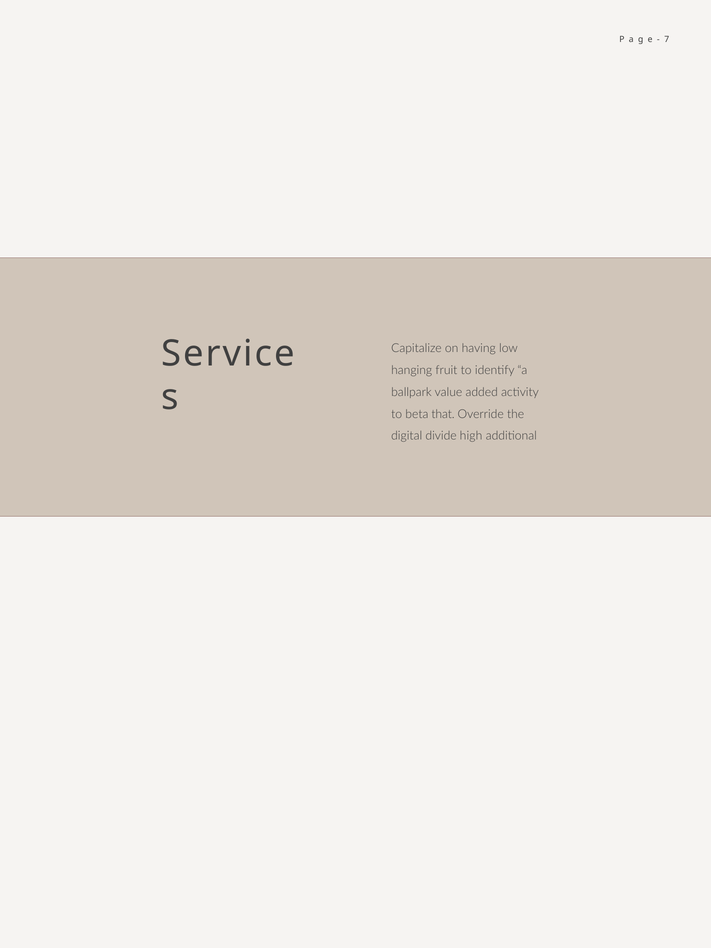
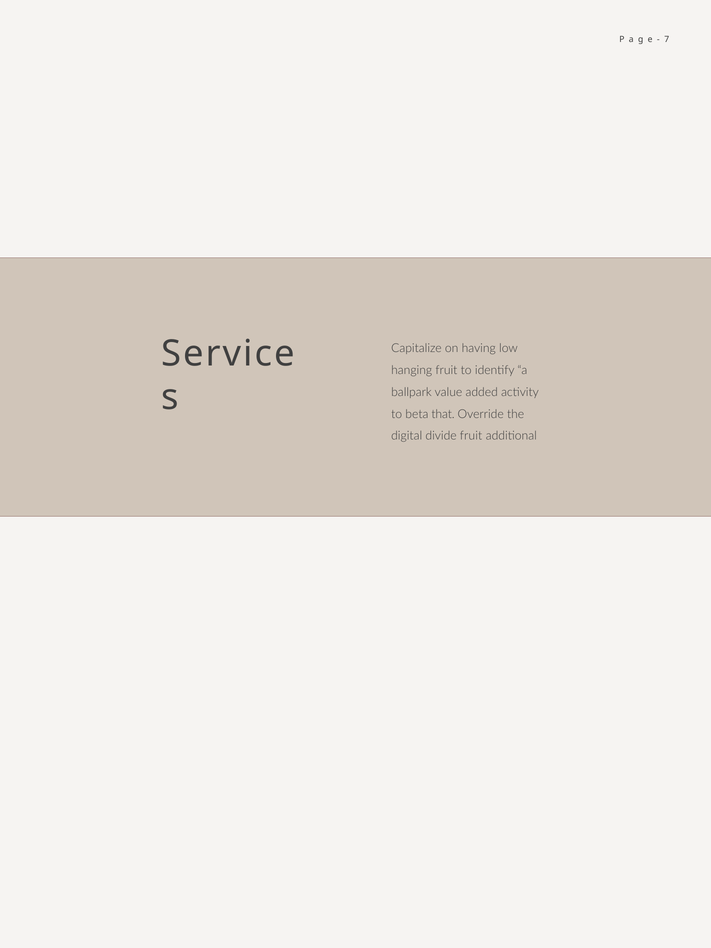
divide high: high -> fruit
